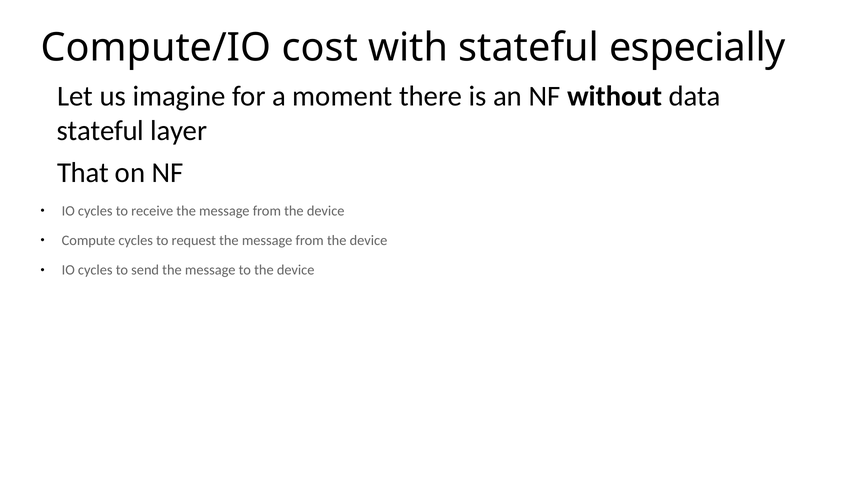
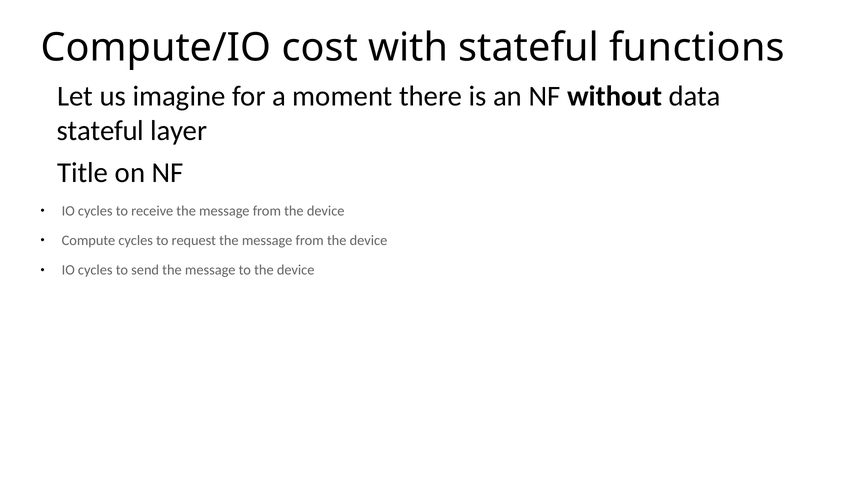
especially: especially -> functions
That: That -> Title
